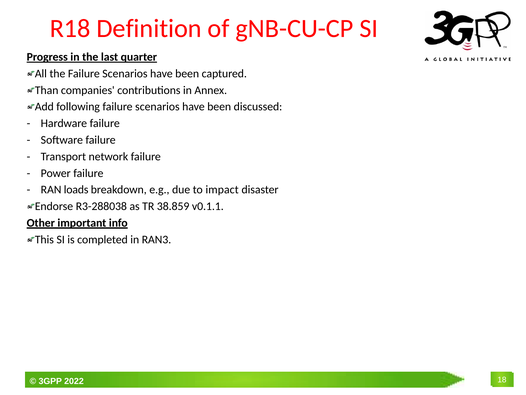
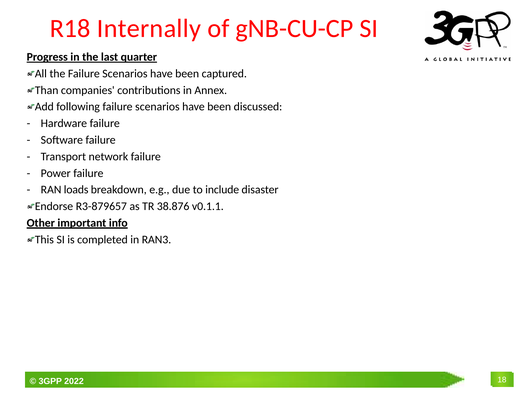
Definition: Definition -> Internally
impact: impact -> include
R3-288038: R3-288038 -> R3-879657
38.859: 38.859 -> 38.876
